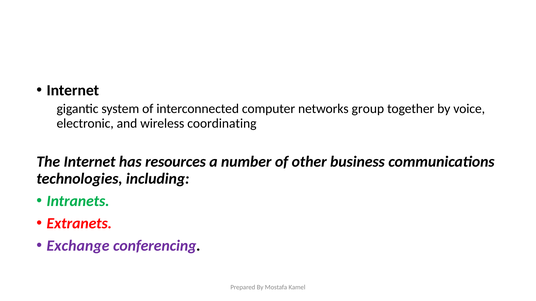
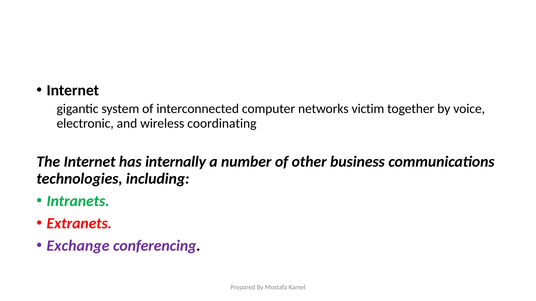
group: group -> victim
resources: resources -> internally
